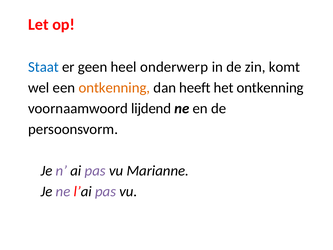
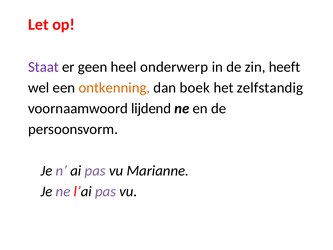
Staat colour: blue -> purple
komt: komt -> heeft
heeft: heeft -> boek
het ontkenning: ontkenning -> zelfstandig
